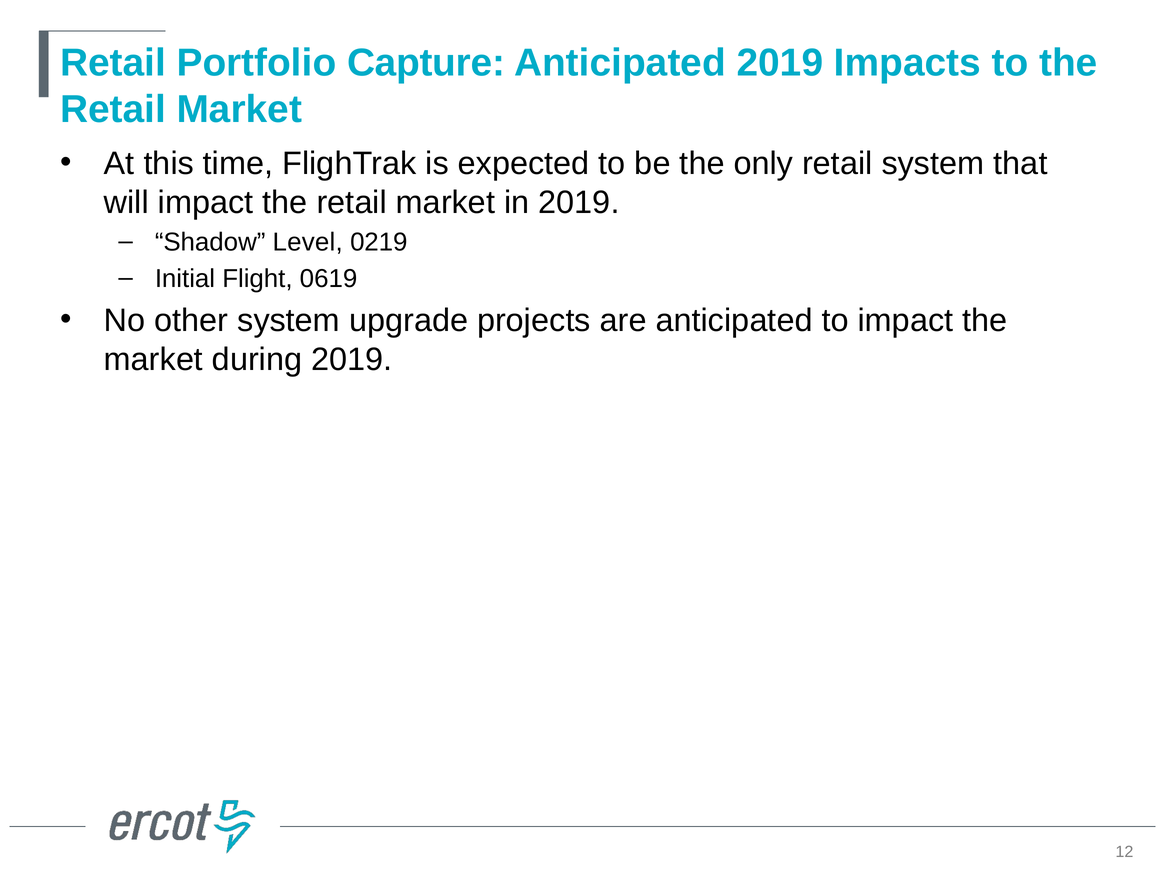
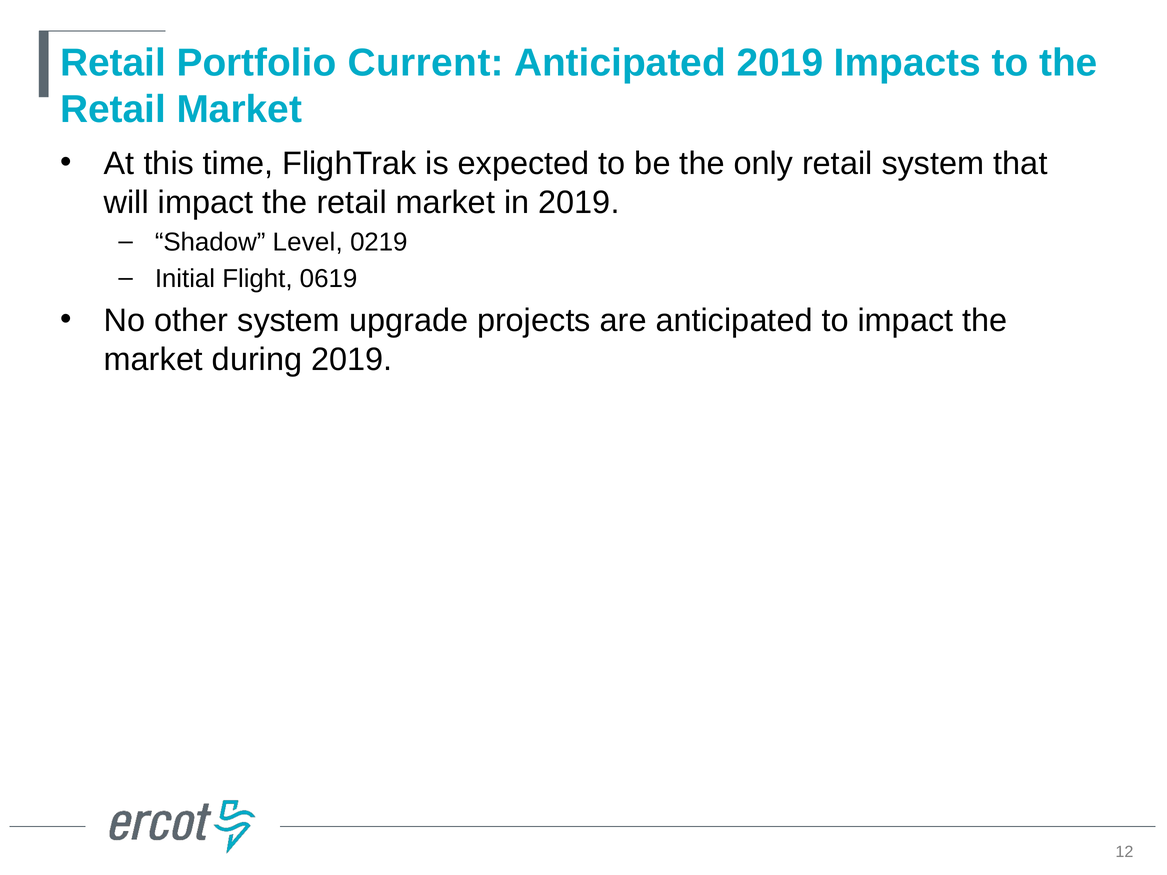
Capture: Capture -> Current
